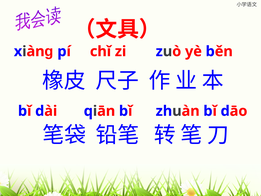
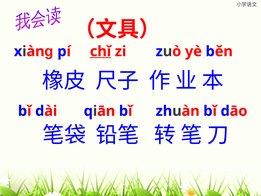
chǐ underline: none -> present
